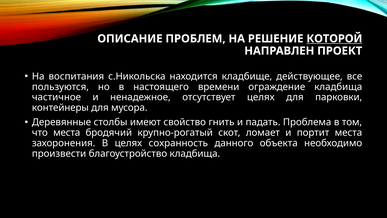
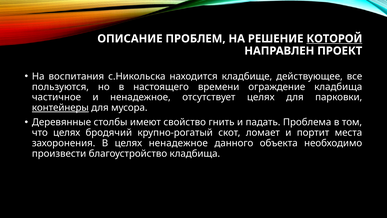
контейнеры underline: none -> present
что места: места -> целях
целях сохранность: сохранность -> ненадежное
